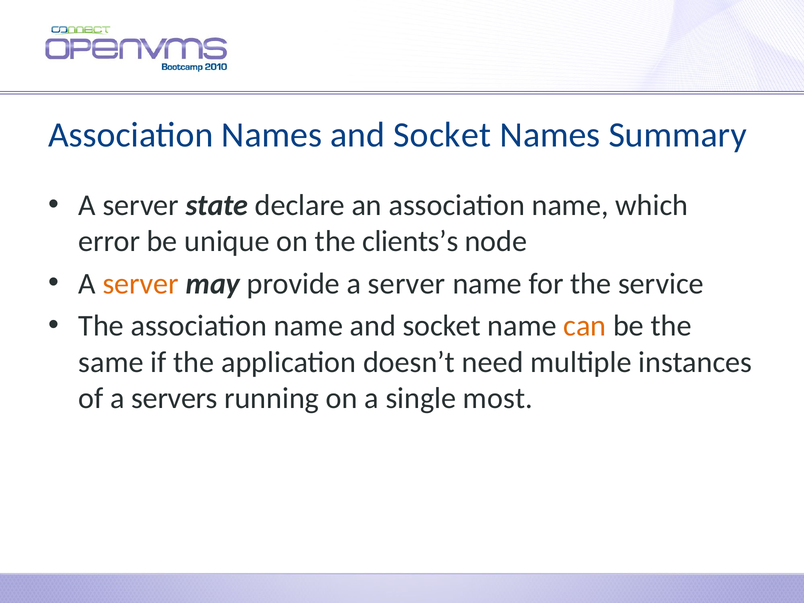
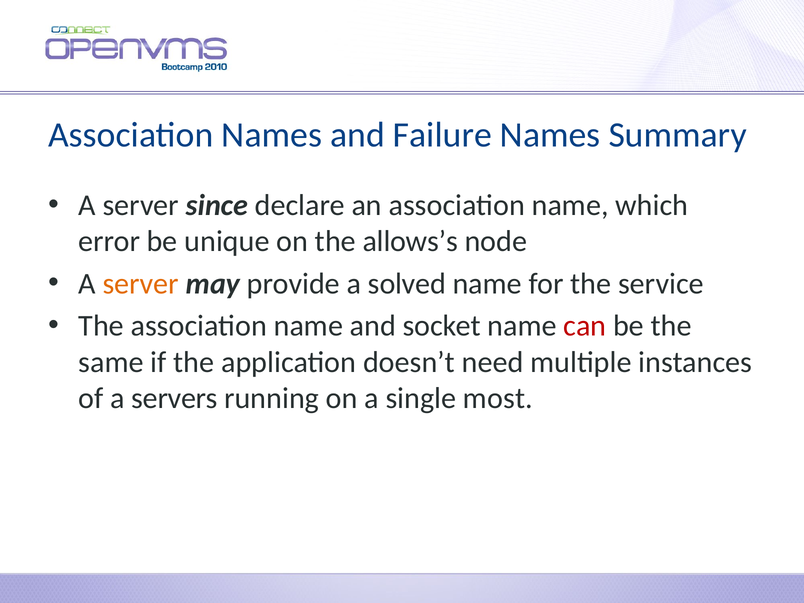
Names and Socket: Socket -> Failure
state: state -> since
clients’s: clients’s -> allows’s
provide a server: server -> solved
can colour: orange -> red
